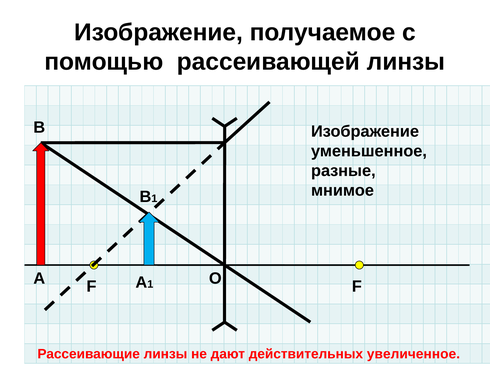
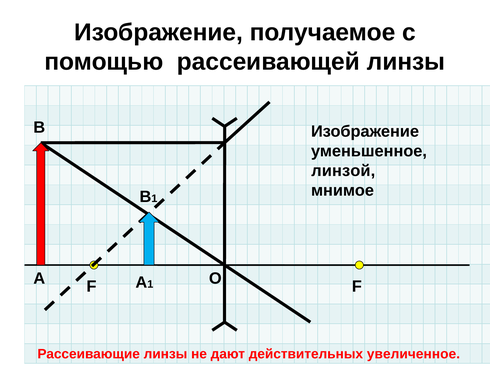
разные: разные -> линзой
